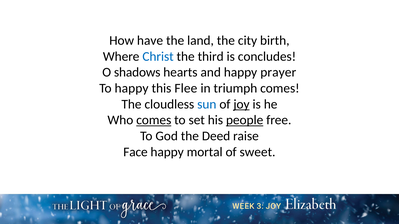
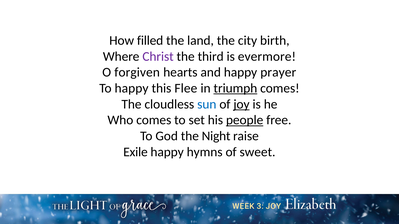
have: have -> filled
Christ colour: blue -> purple
concludes: concludes -> evermore
shadows: shadows -> forgiven
triumph underline: none -> present
comes at (154, 120) underline: present -> none
Deed: Deed -> Night
Face: Face -> Exile
mortal: mortal -> hymns
